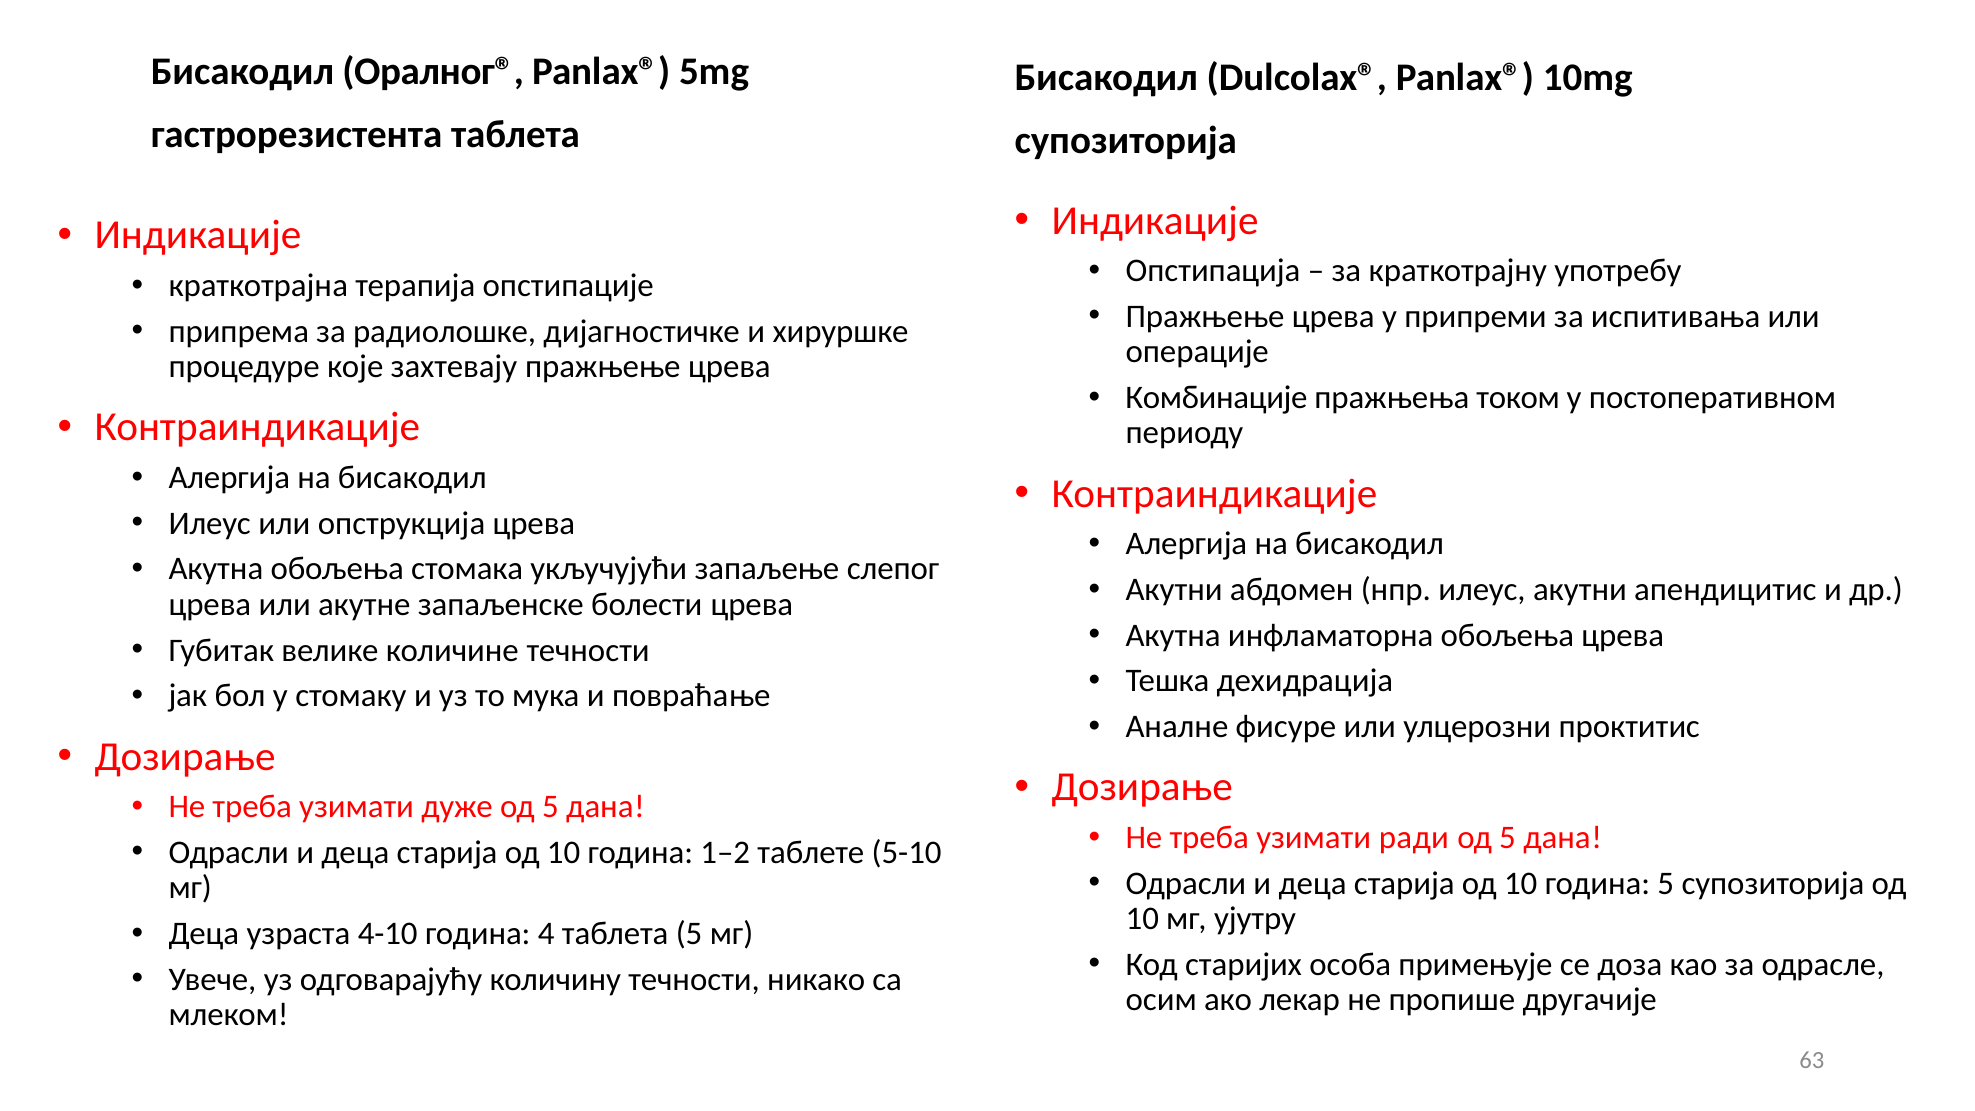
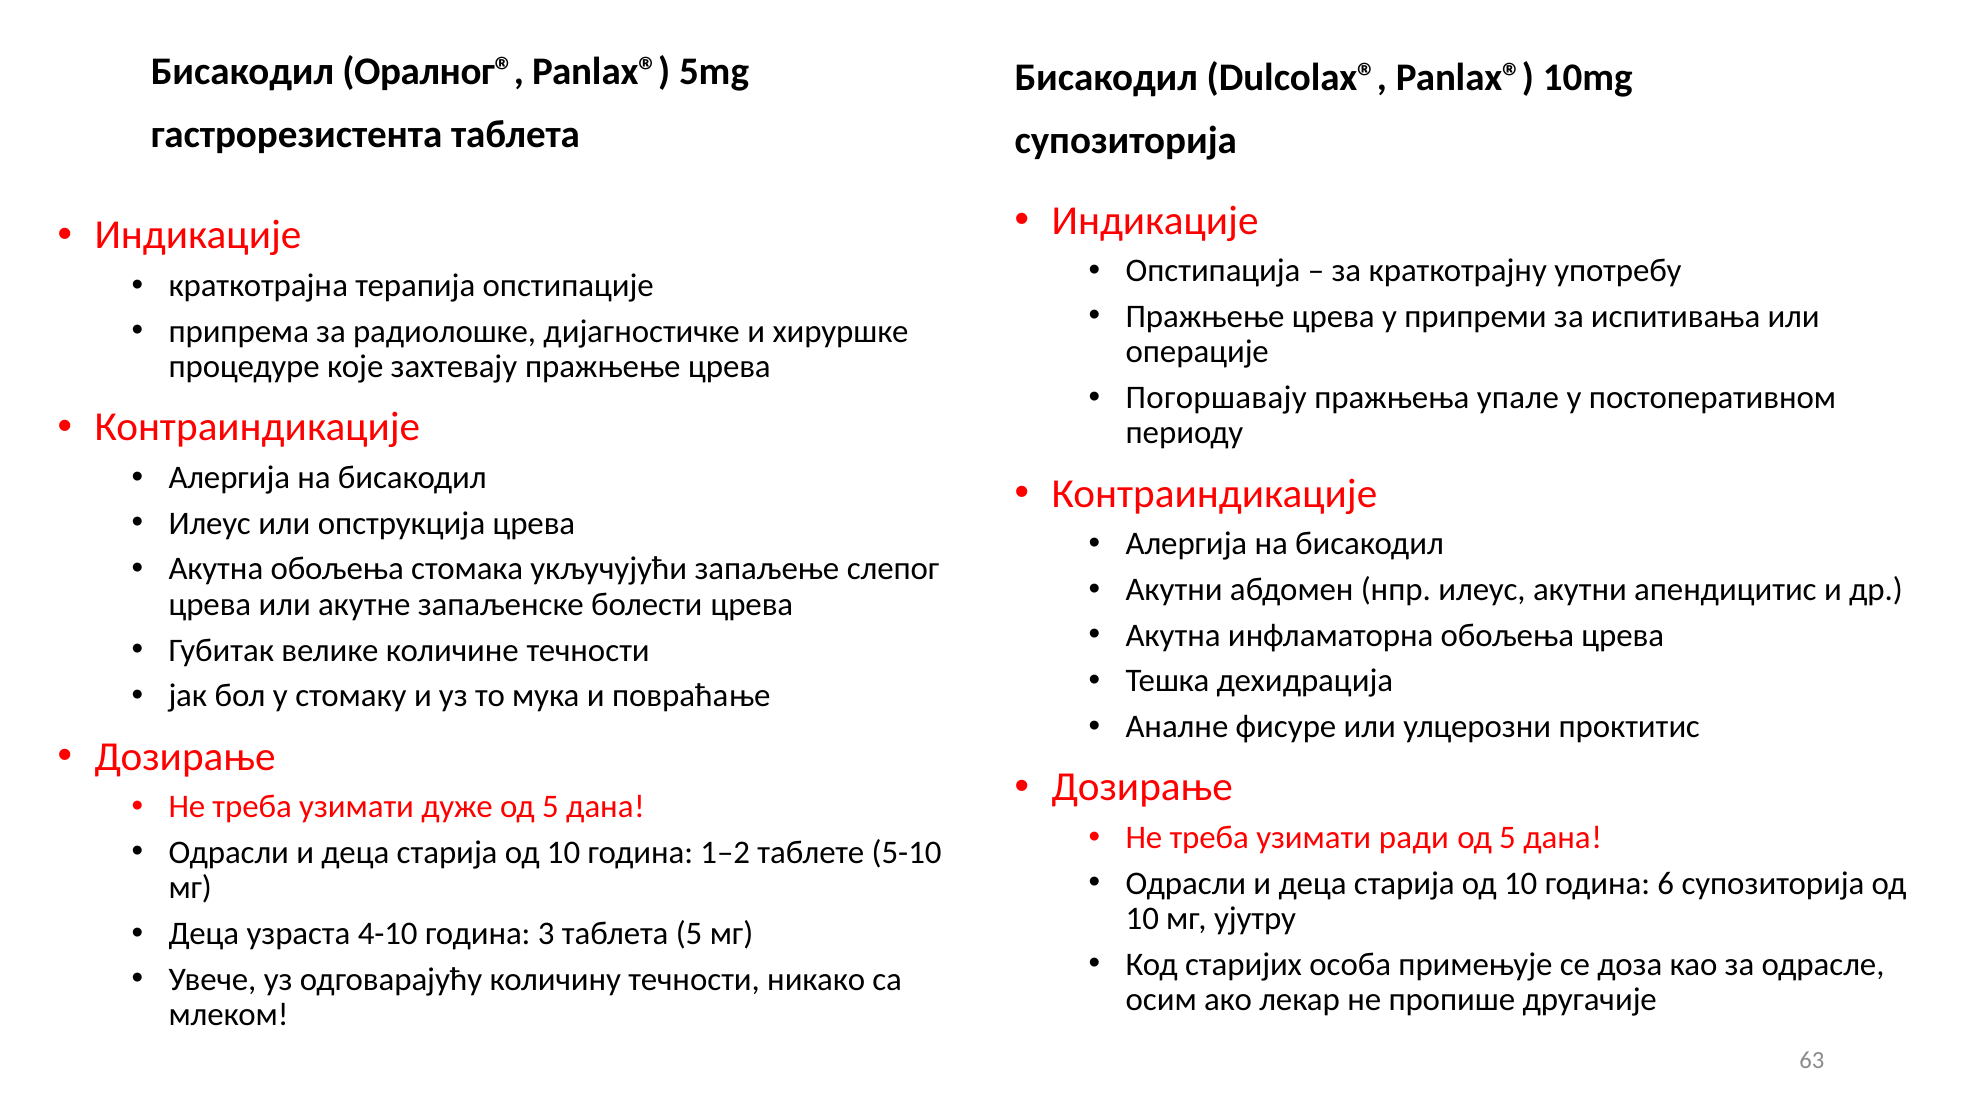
Комбинације: Комбинације -> Погоршавају
током: током -> упале
година 5: 5 -> 6
4: 4 -> 3
